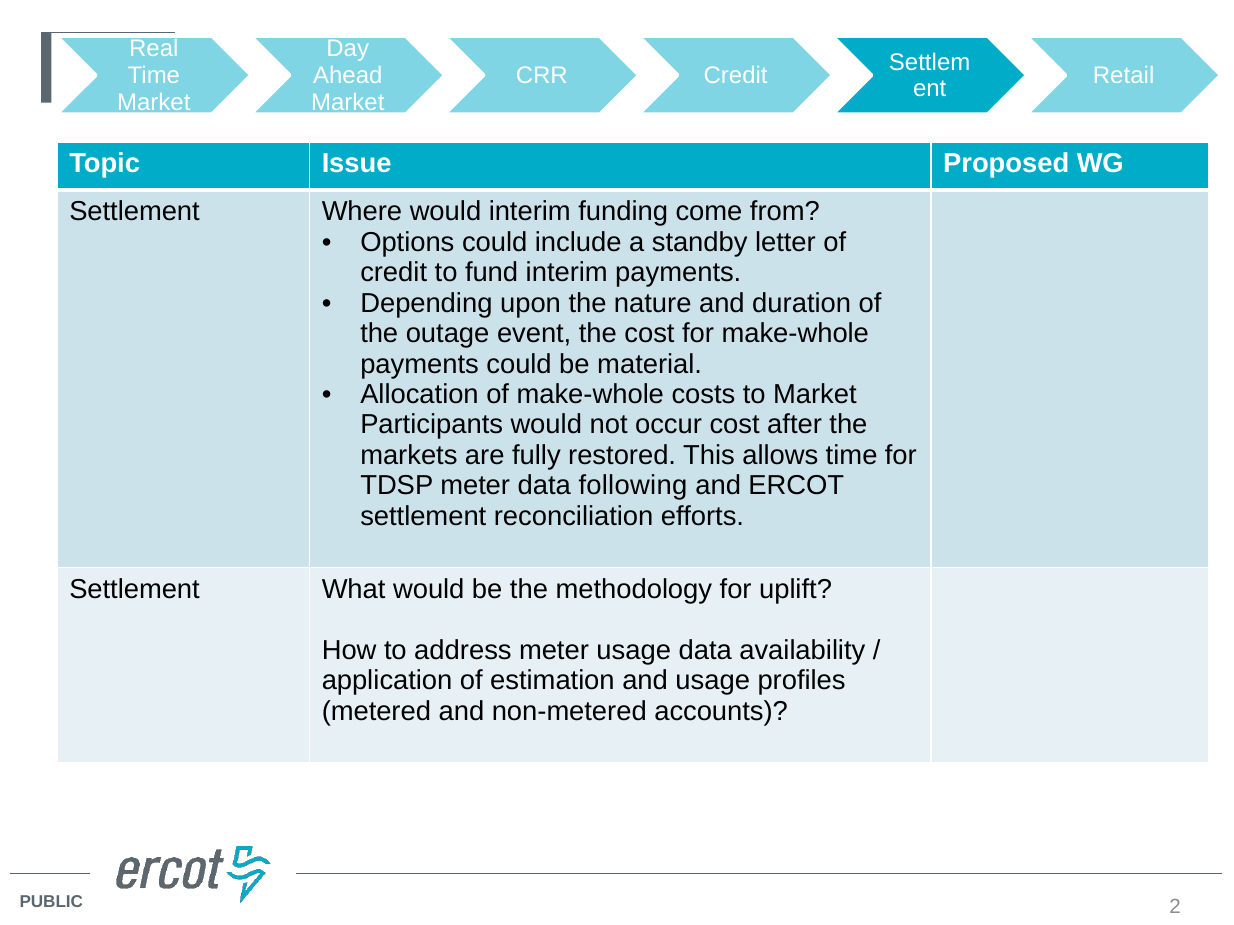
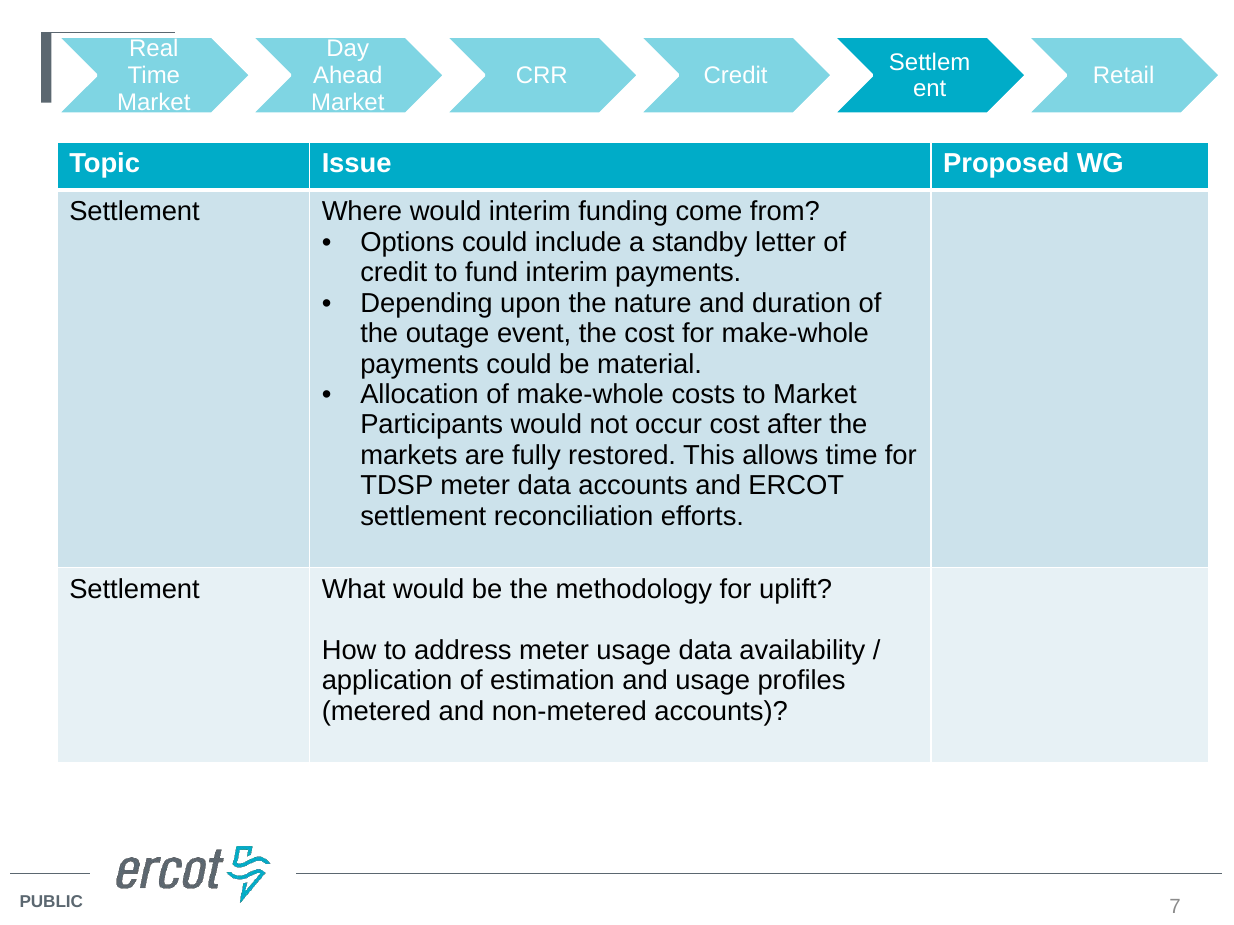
data following: following -> accounts
2: 2 -> 7
